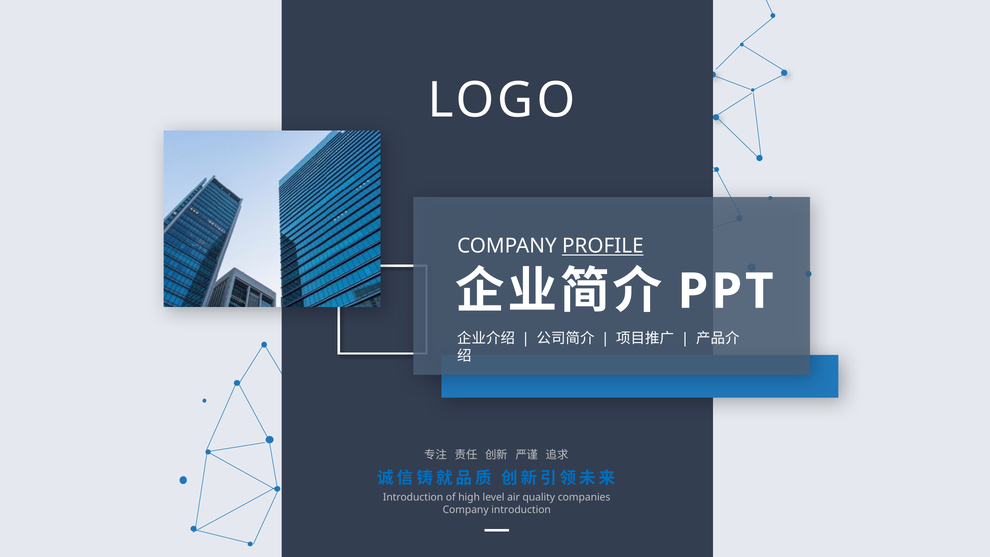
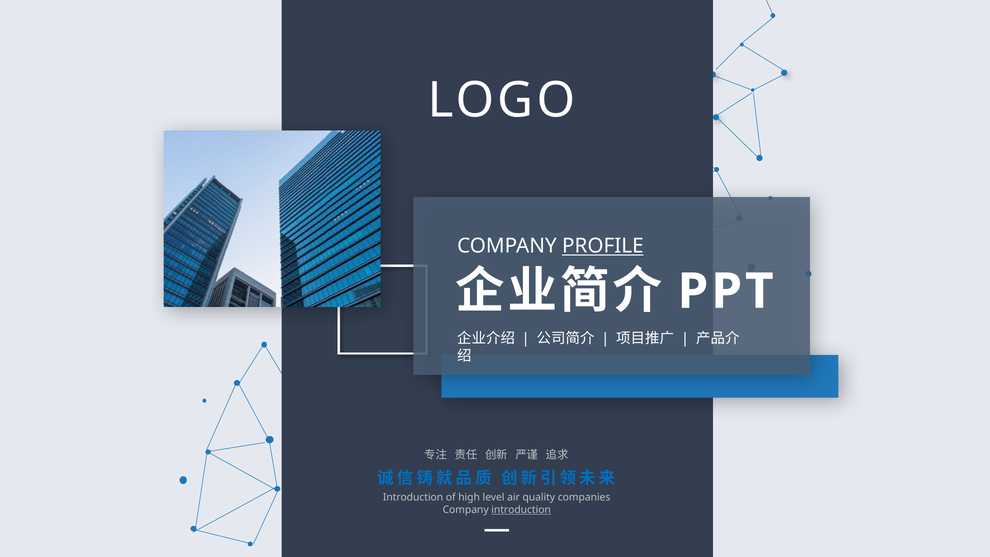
introduction at (521, 510) underline: none -> present
